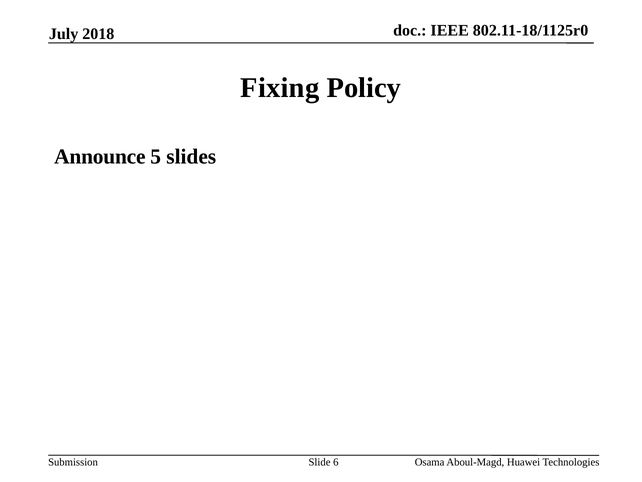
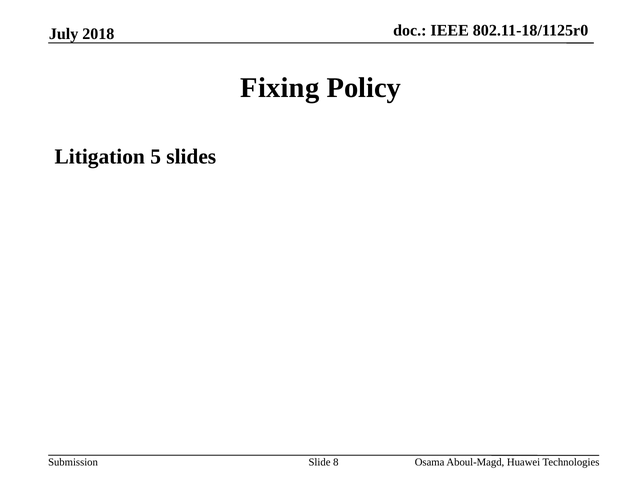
Announce: Announce -> Litigation
6: 6 -> 8
